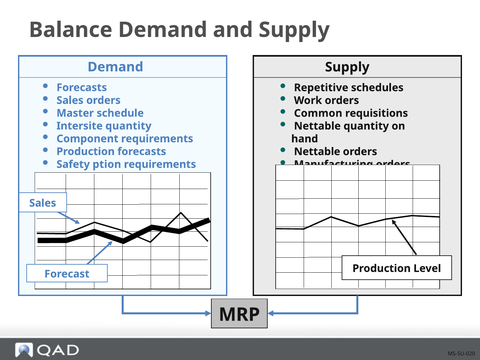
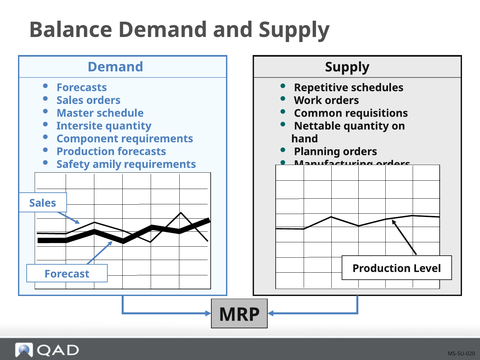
Nettable at (317, 152): Nettable -> Planning
ption: ption -> amily
